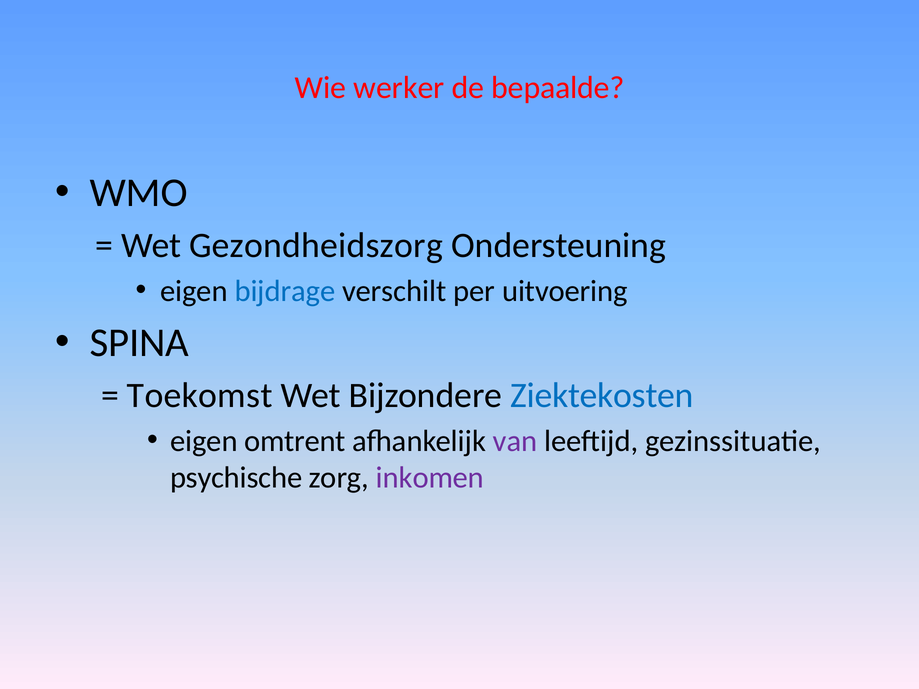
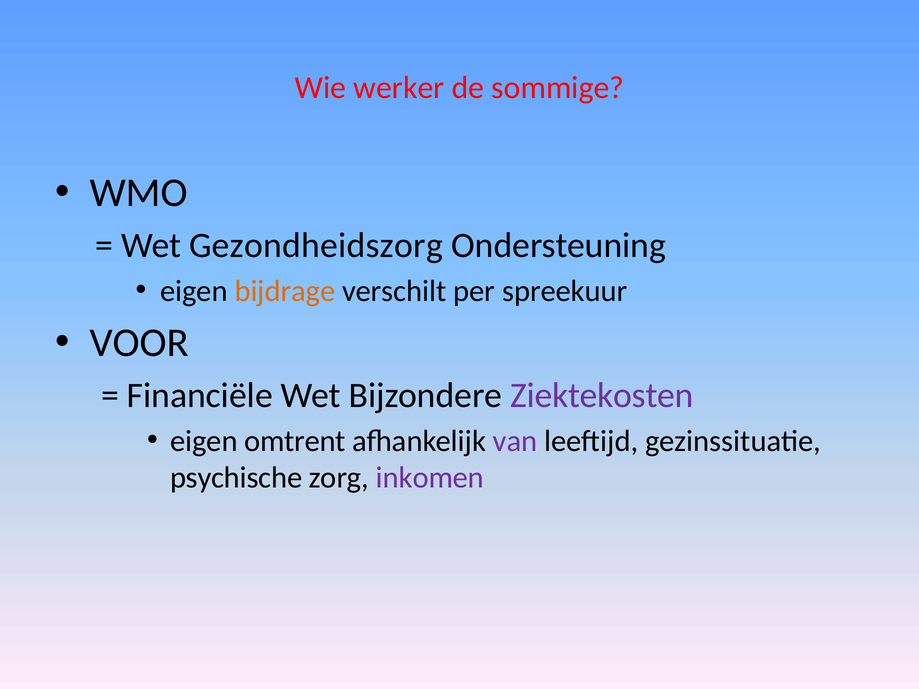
bepaalde: bepaalde -> sommige
bijdrage colour: blue -> orange
uitvoering: uitvoering -> spreekuur
SPINA: SPINA -> VOOR
Toekomst: Toekomst -> Financiële
Ziektekosten colour: blue -> purple
